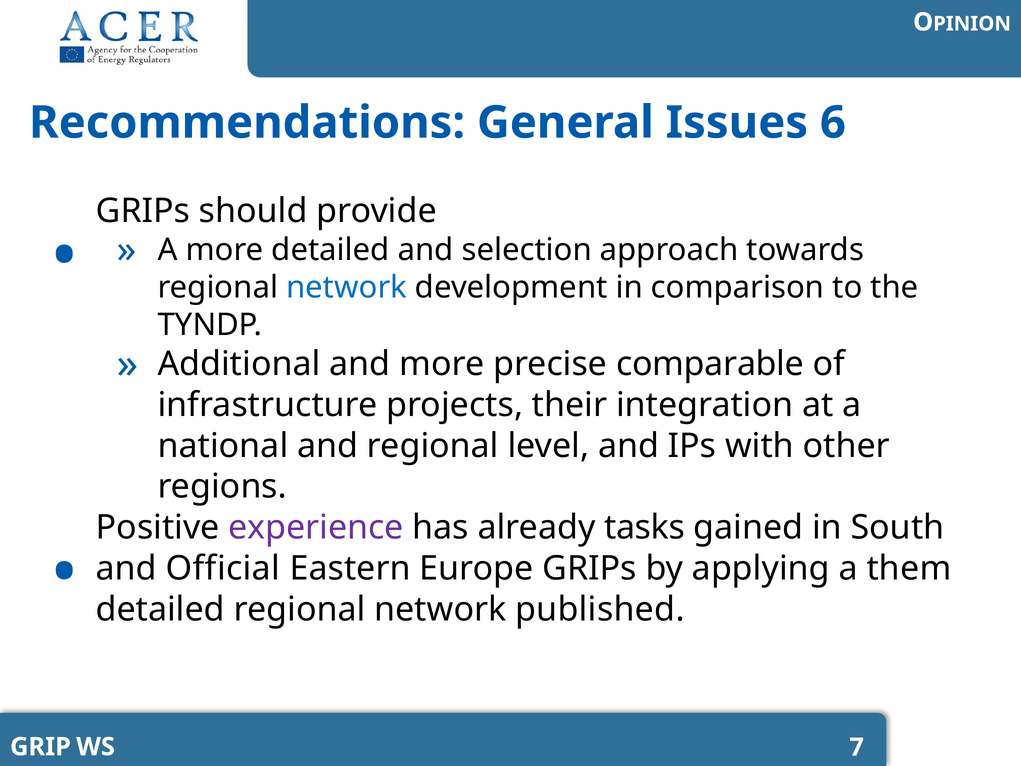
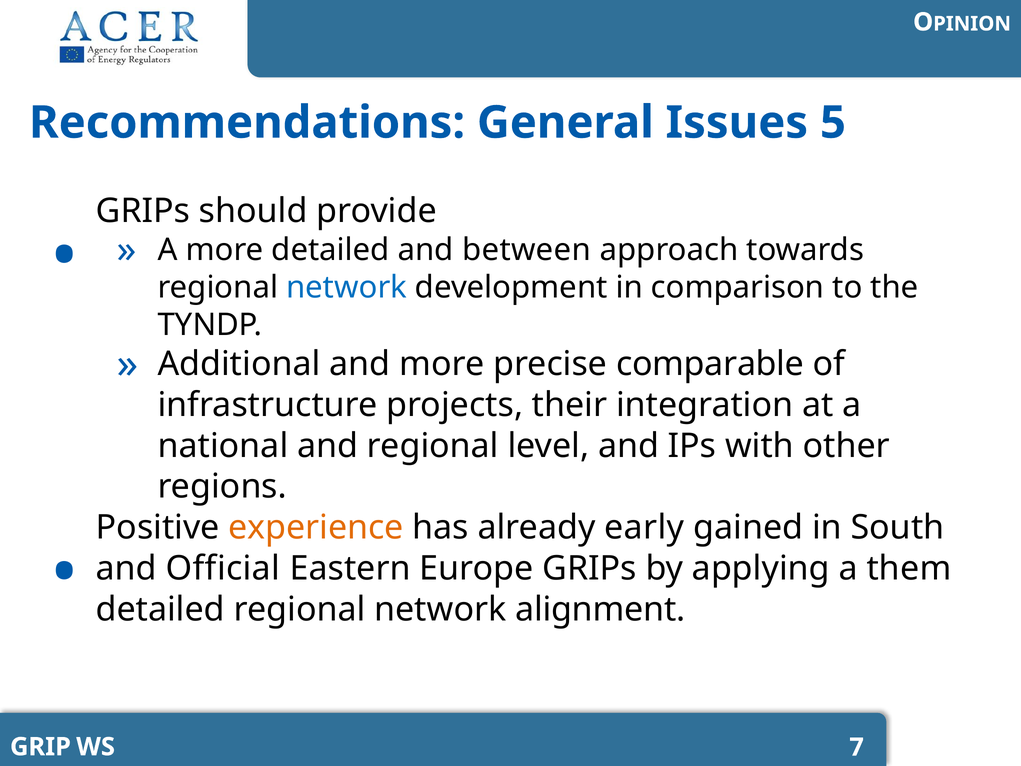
6: 6 -> 5
selection: selection -> between
experience colour: purple -> orange
tasks: tasks -> early
published: published -> alignment
